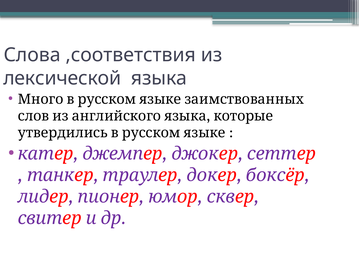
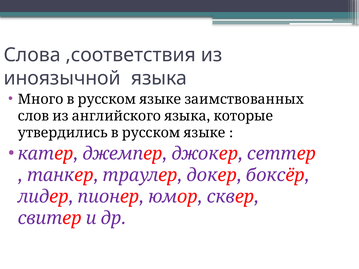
лексической: лексической -> иноязычной
